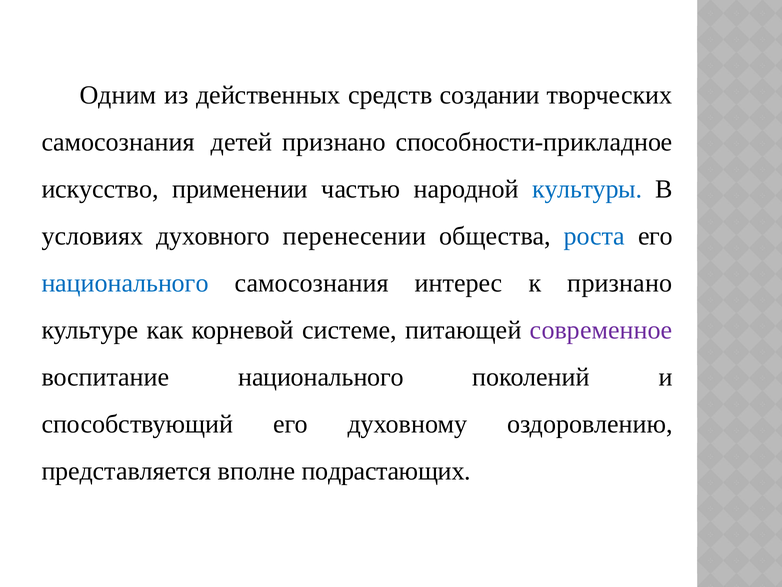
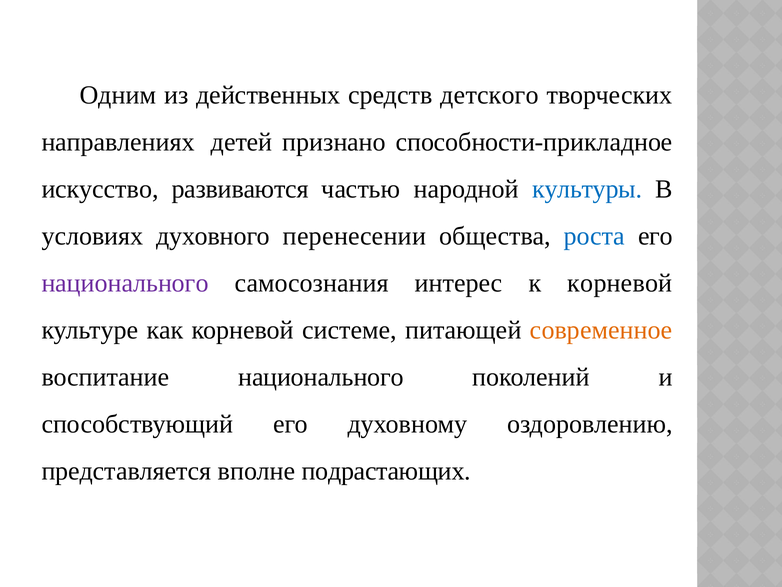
создании: создании -> детского
самосознания at (118, 142): самосознания -> направлениях
применении: применении -> развиваются
национального at (125, 283) colour: blue -> purple
к признано: признано -> корневой
современное colour: purple -> orange
